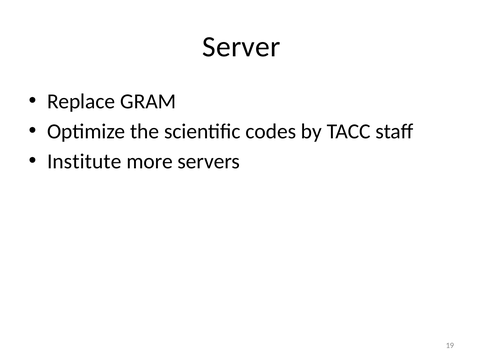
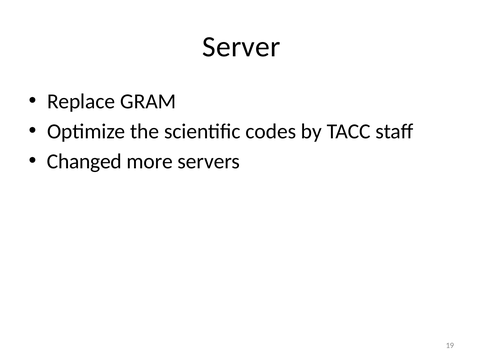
Institute: Institute -> Changed
